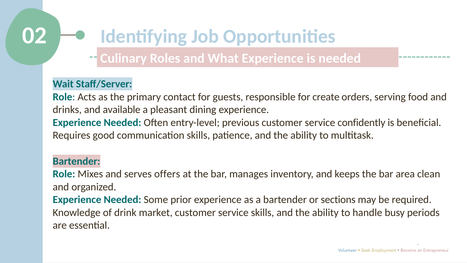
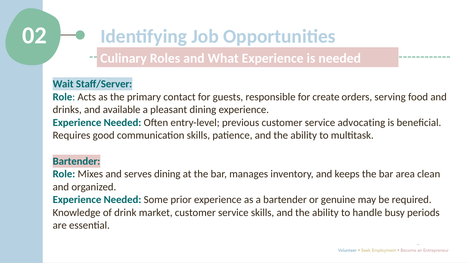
confidently: confidently -> advocating
serves offers: offers -> dining
sections: sections -> genuine
